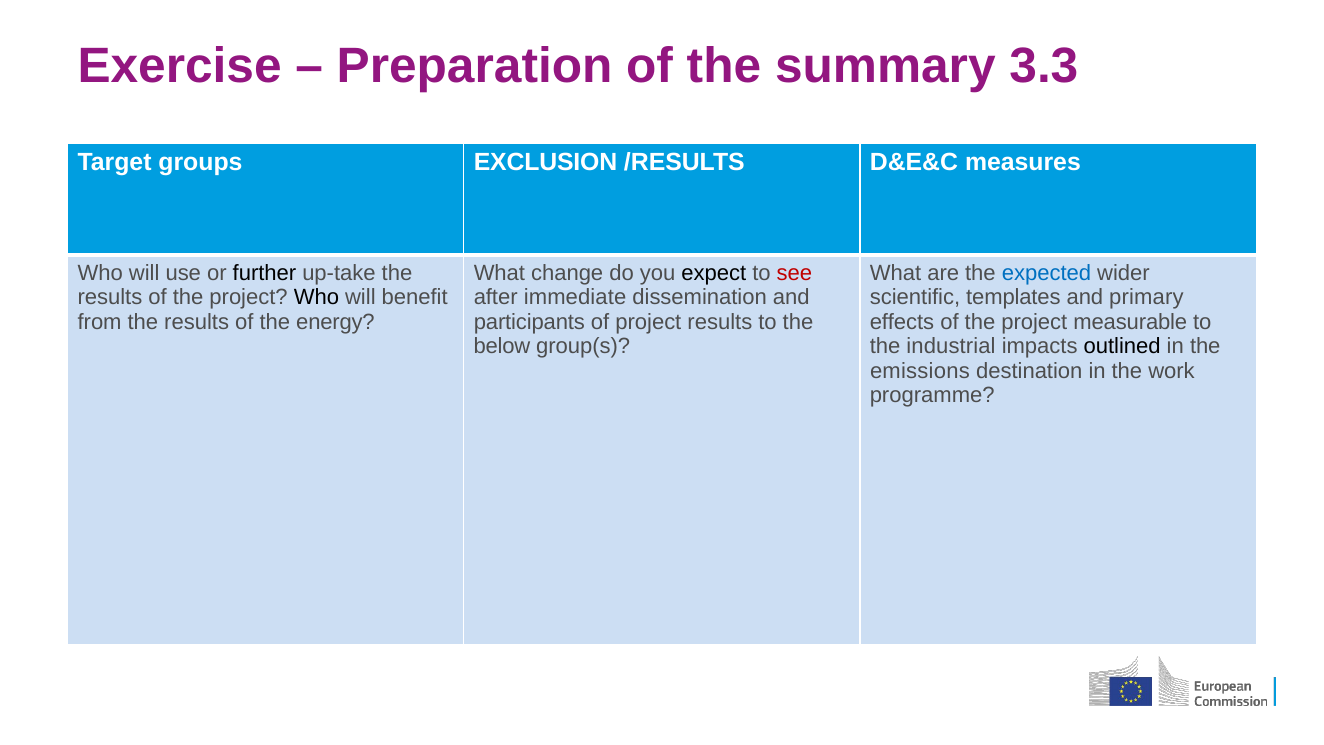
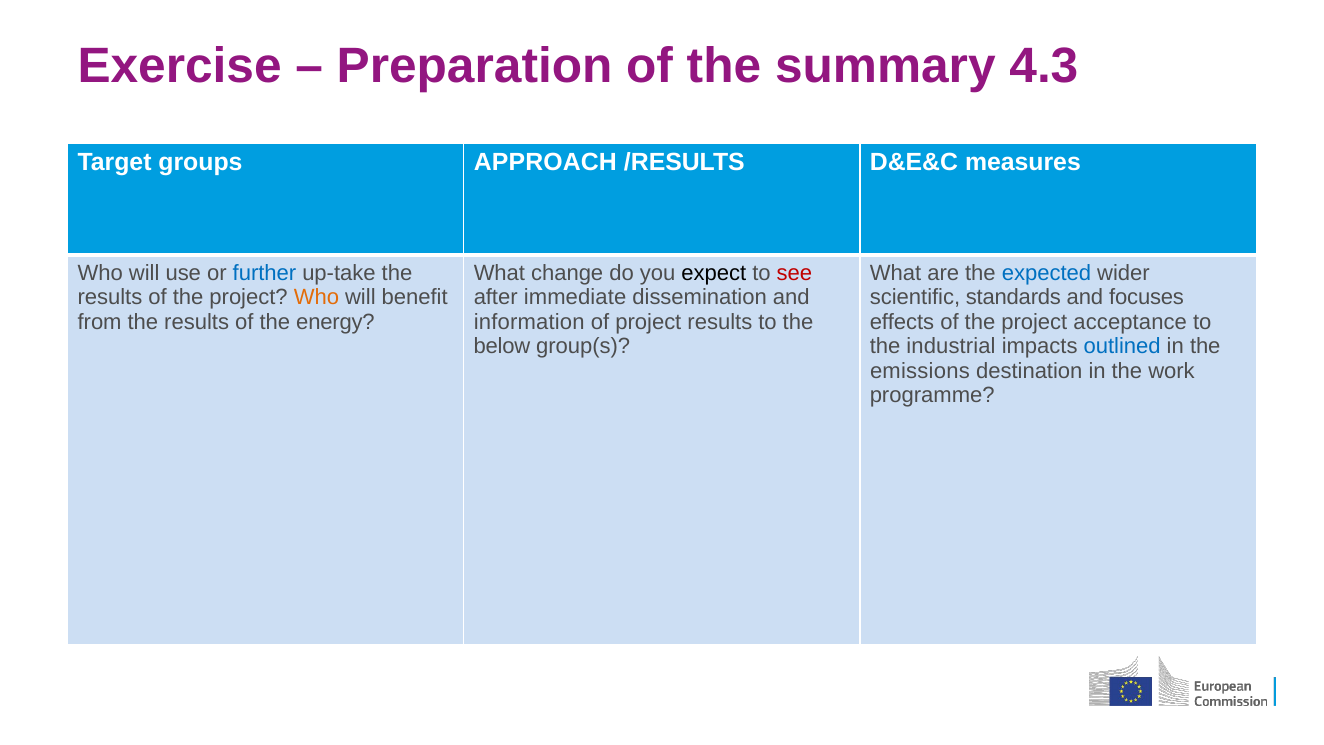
3.3: 3.3 -> 4.3
EXCLUSION: EXCLUSION -> APPROACH
further colour: black -> blue
Who at (316, 297) colour: black -> orange
templates: templates -> standards
primary: primary -> focuses
participants: participants -> information
measurable: measurable -> acceptance
outlined colour: black -> blue
